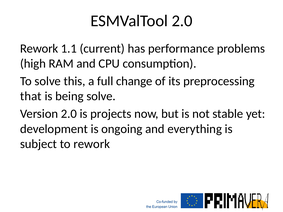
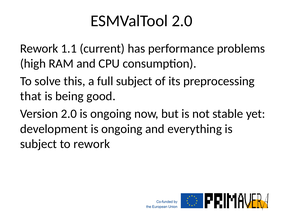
full change: change -> subject
being solve: solve -> good
2.0 is projects: projects -> ongoing
